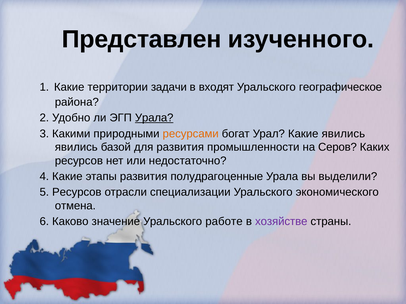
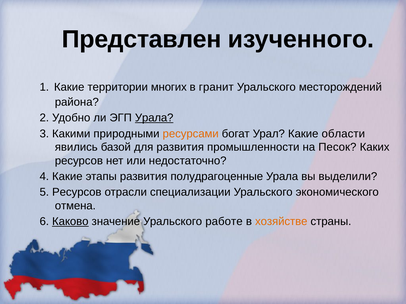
задачи: задачи -> многих
входят: входят -> гранит
географическое: географическое -> месторождений
Какие явились: явились -> области
Серов: Серов -> Песок
Каково underline: none -> present
хозяйстве colour: purple -> orange
